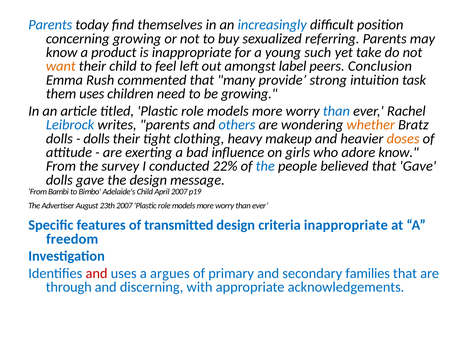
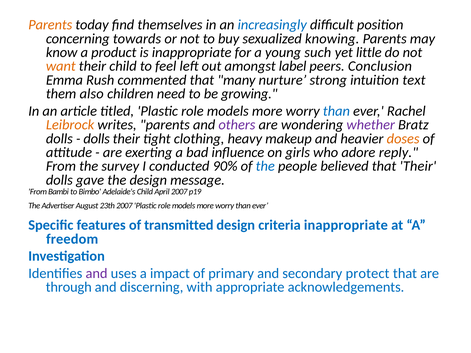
Parents at (50, 25) colour: blue -> orange
concerning growing: growing -> towards
referring: referring -> knowing
take: take -> little
provide: provide -> nurture
task: task -> text
them uses: uses -> also
Leibrock colour: blue -> orange
others colour: blue -> purple
whether colour: orange -> purple
adore know: know -> reply
22%: 22% -> 90%
that Gave: Gave -> Their
and at (97, 274) colour: red -> purple
argues: argues -> impact
families: families -> protect
